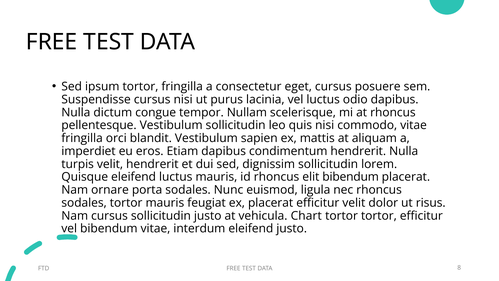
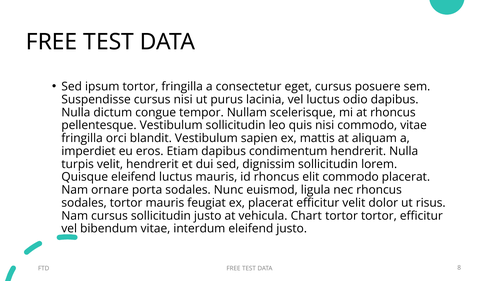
elit bibendum: bibendum -> commodo
